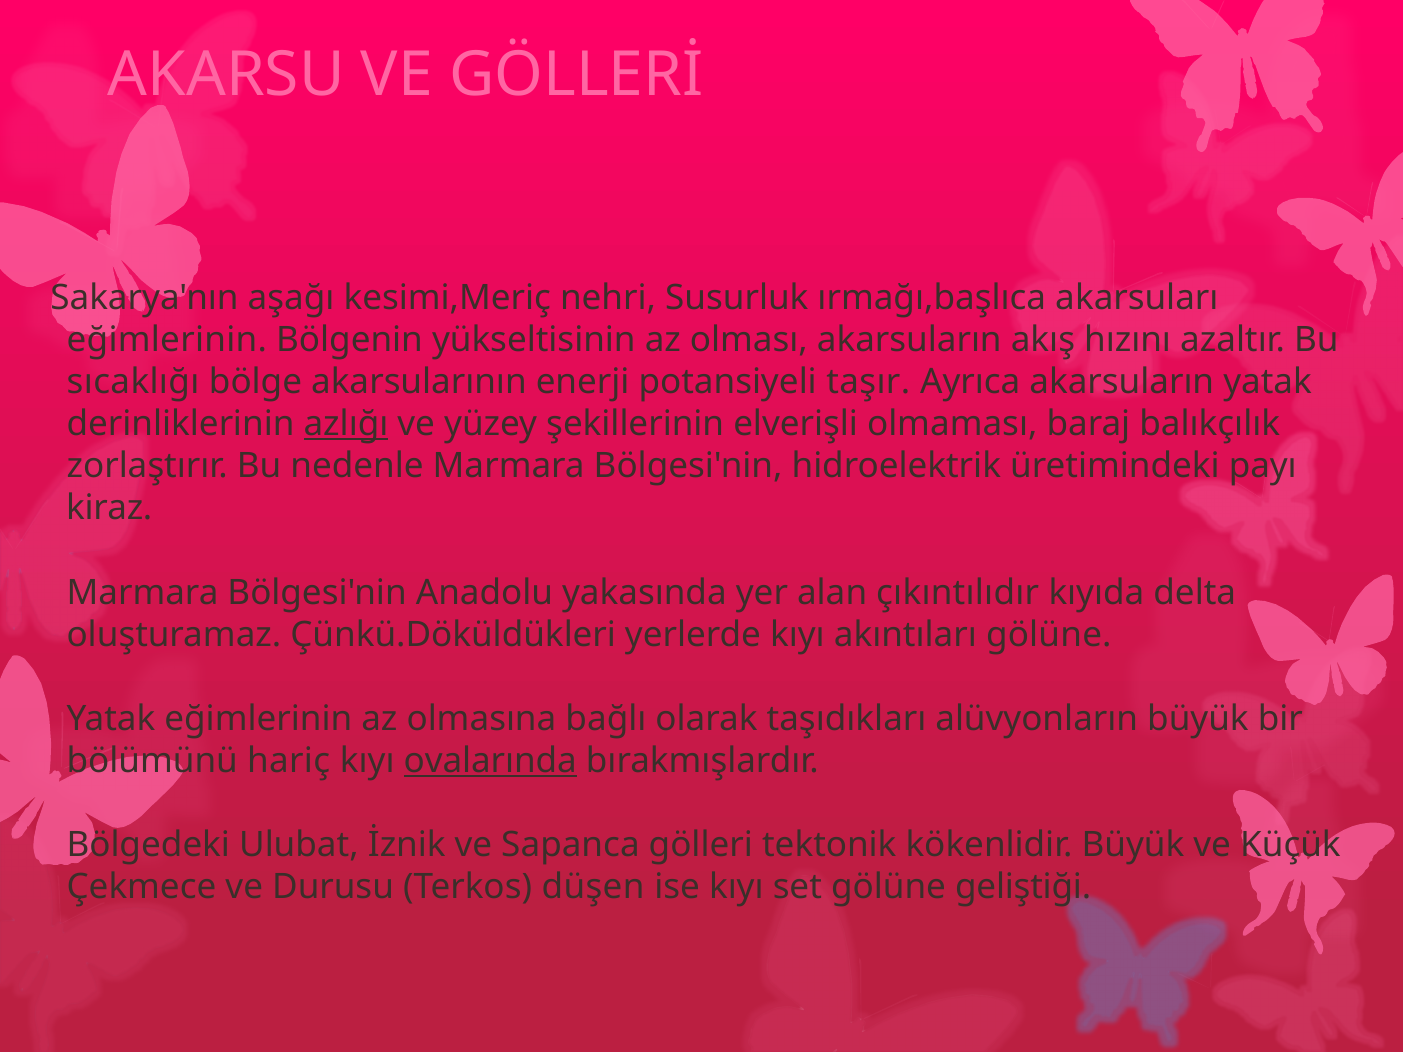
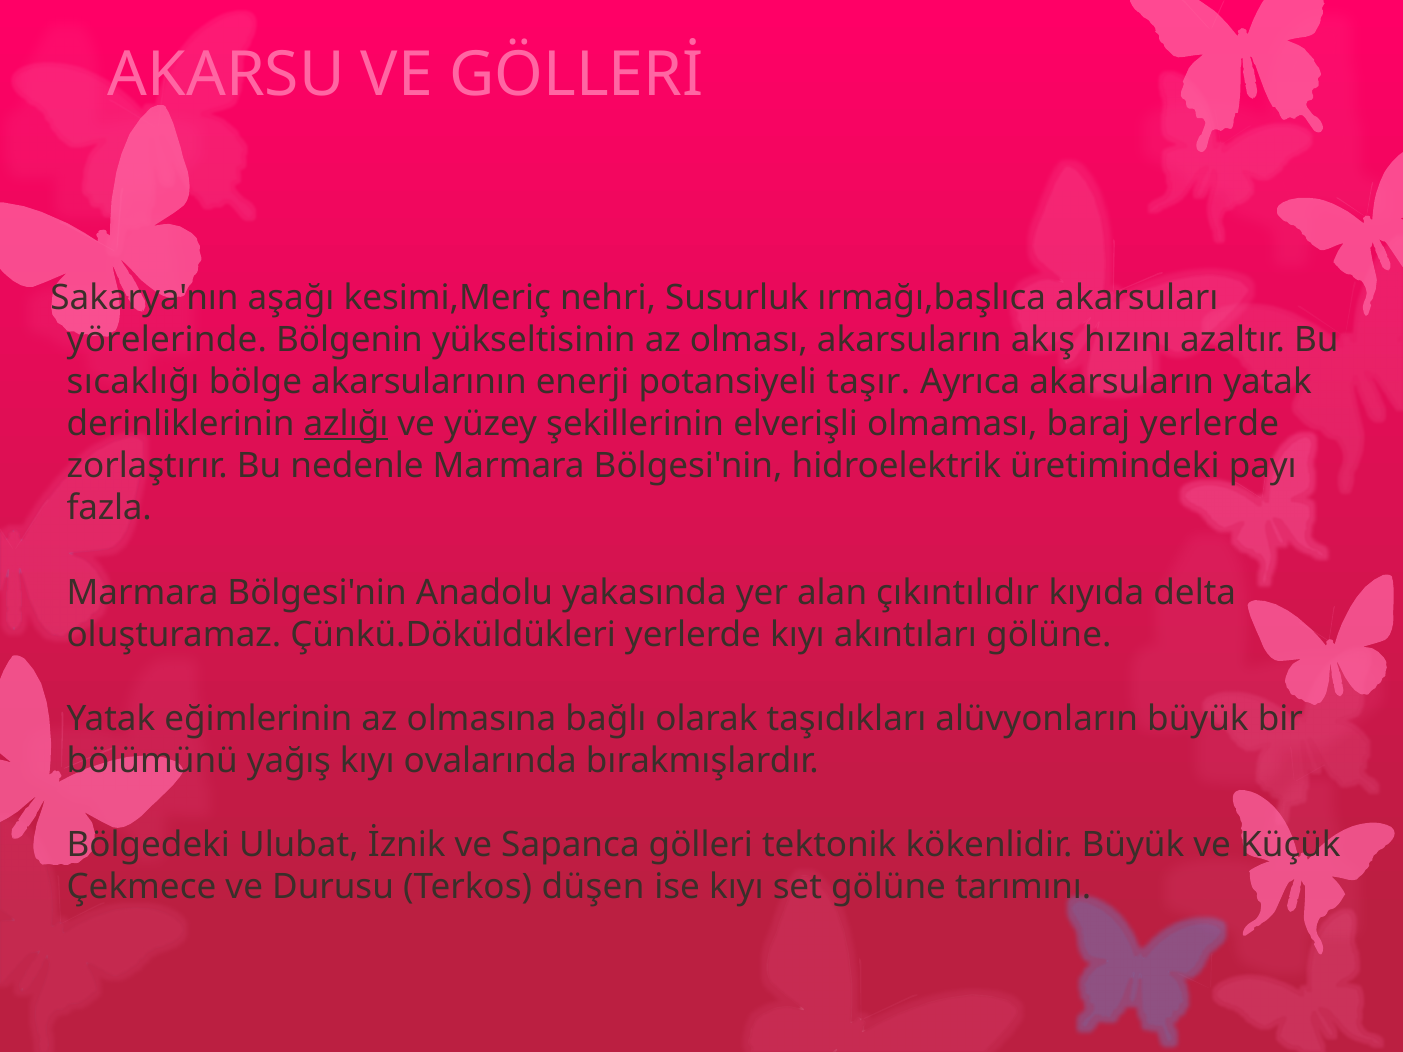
eğimlerinin at (167, 340): eğimlerinin -> yörelerinde
baraj balıkçılık: balıkçılık -> yerlerde
kiraz: kiraz -> fazla
hariç: hariç -> yağış
ovalarında underline: present -> none
geliştiği: geliştiği -> tarımını
